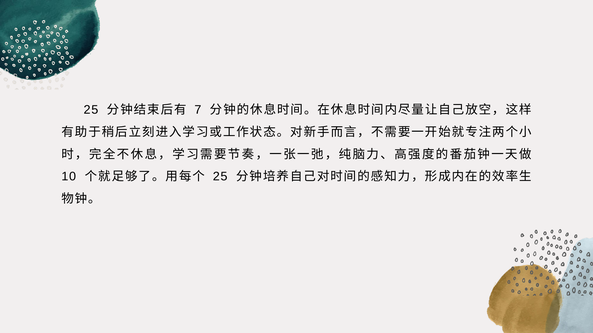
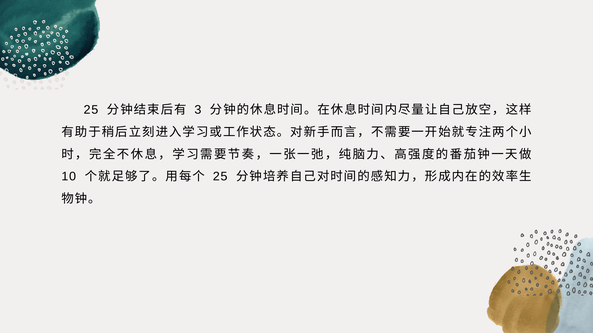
7: 7 -> 3
